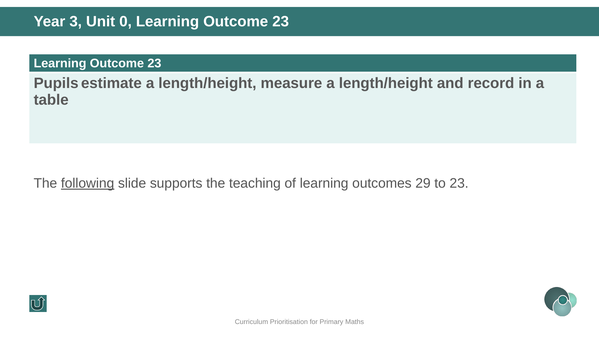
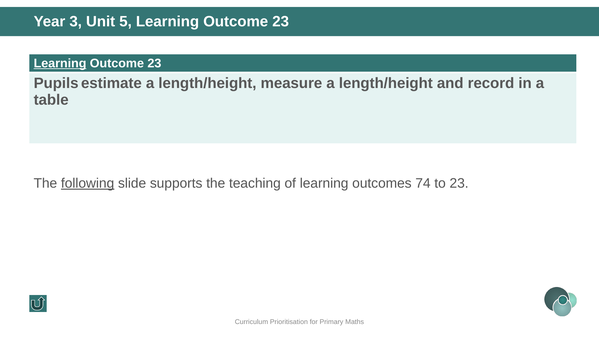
0: 0 -> 5
Learning at (60, 63) underline: none -> present
29: 29 -> 74
